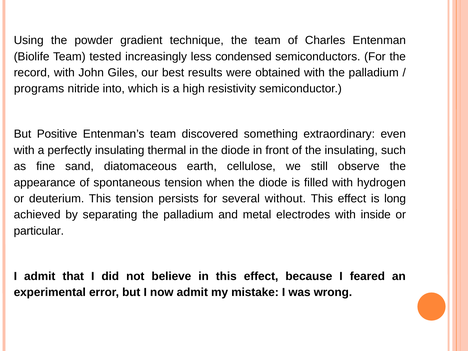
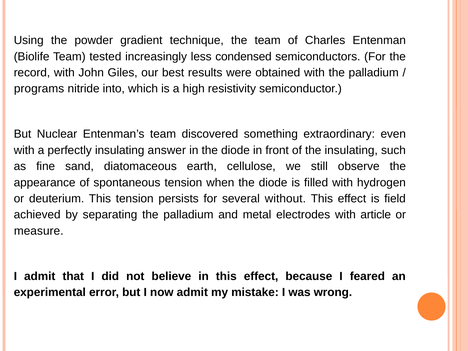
Positive: Positive -> Nuclear
thermal: thermal -> answer
long: long -> field
inside: inside -> article
particular: particular -> measure
